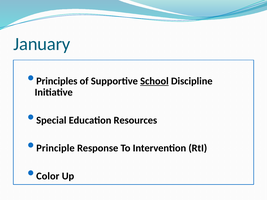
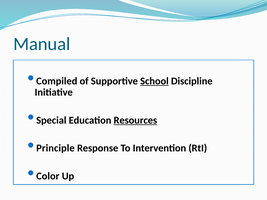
January: January -> Manual
Principles: Principles -> Compiled
Resources underline: none -> present
